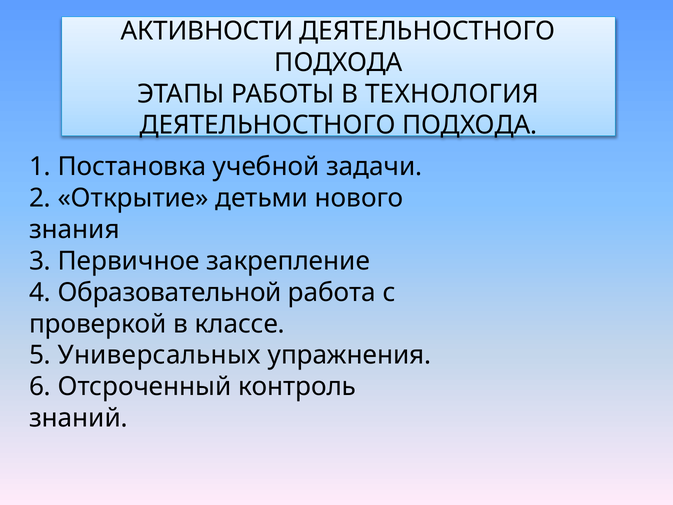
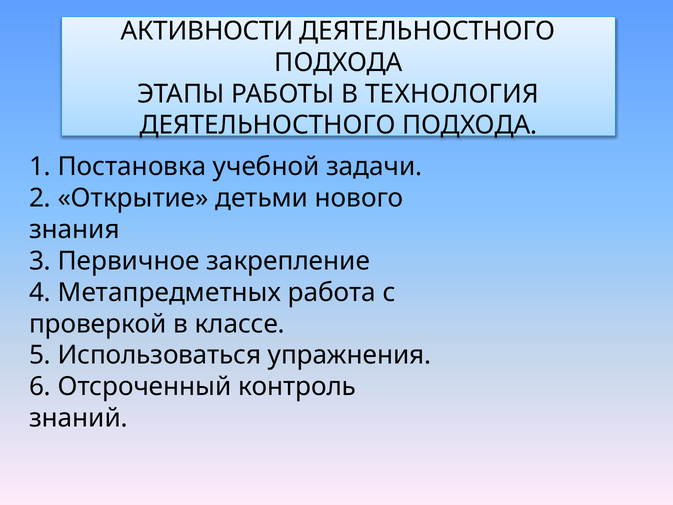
Образовательной: Образовательной -> Метапредметных
Универсальных: Универсальных -> Использоваться
